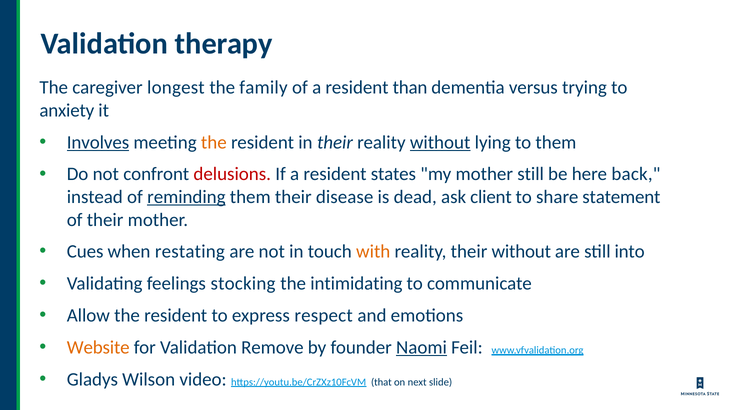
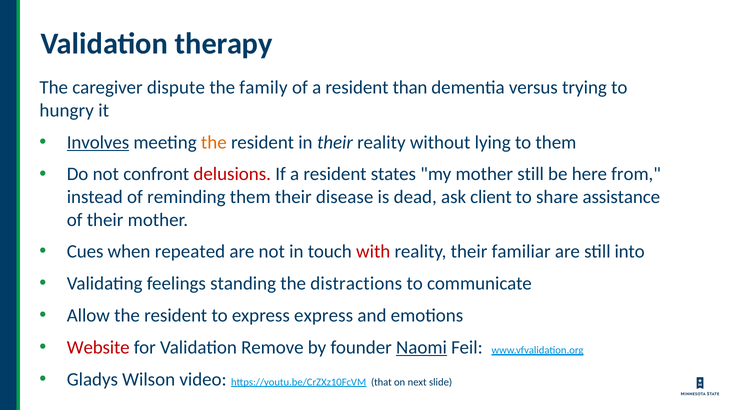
longest: longest -> dispute
anxiety: anxiety -> hungry
without at (440, 142) underline: present -> none
back: back -> from
reminding underline: present -> none
statement: statement -> assistance
restating: restating -> repeated
with colour: orange -> red
their without: without -> familiar
stocking: stocking -> standing
intimidating: intimidating -> distractions
express respect: respect -> express
Website colour: orange -> red
